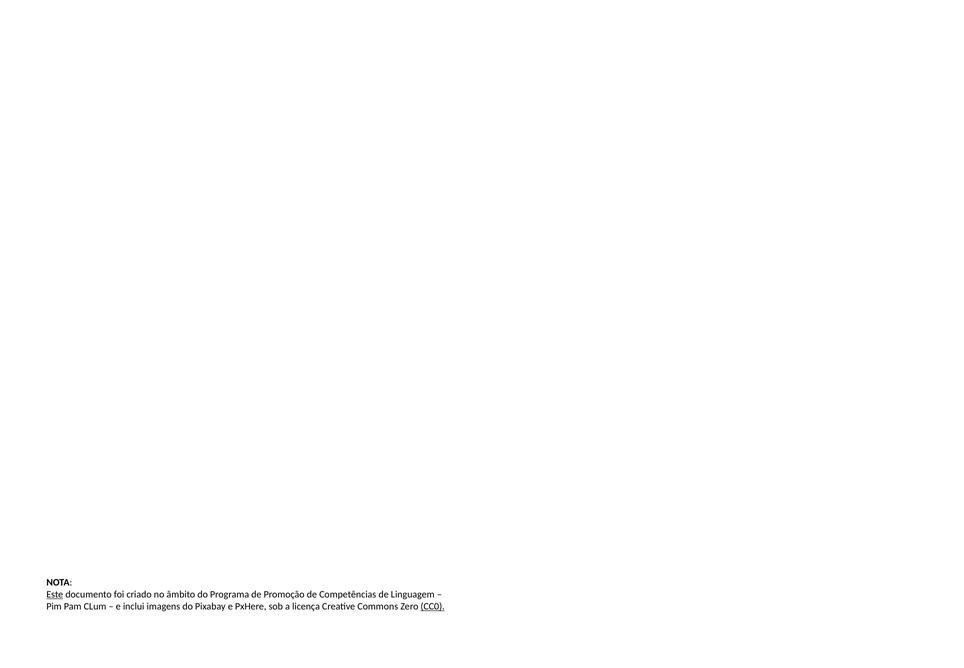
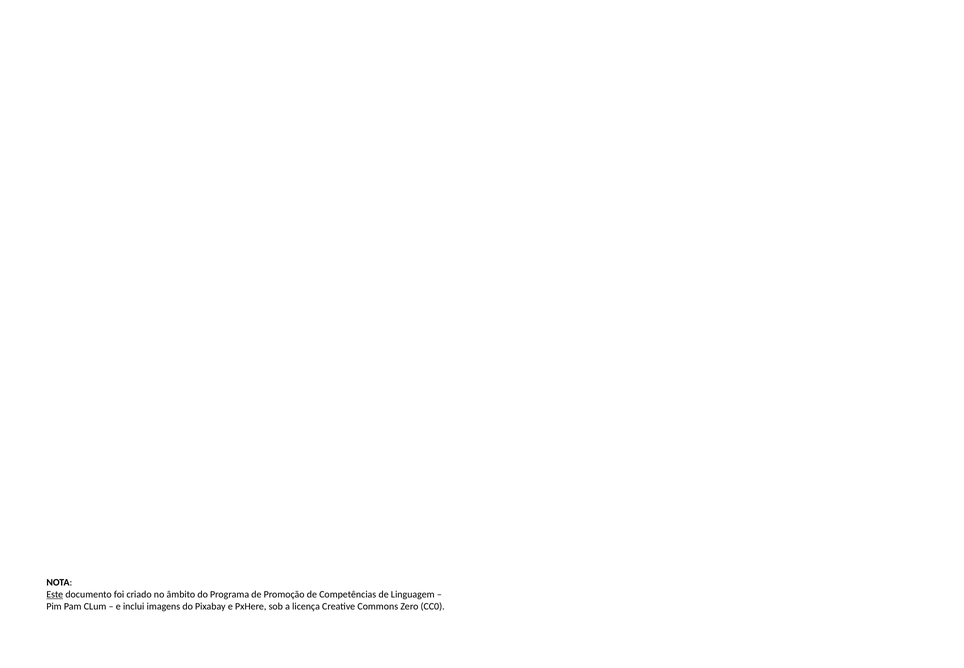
CC0 underline: present -> none
